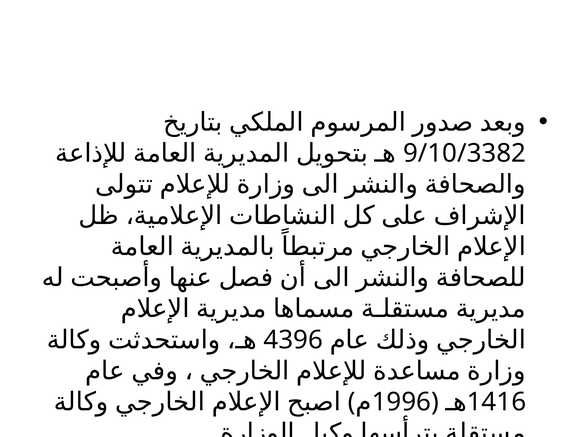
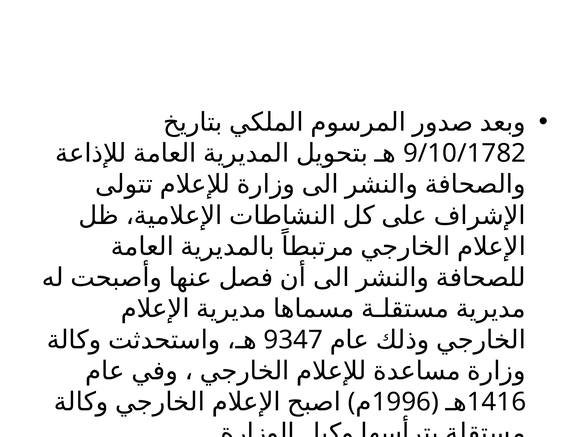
9/10/3382: 9/10/3382 -> 9/10/1782
4396: 4396 -> 9347
